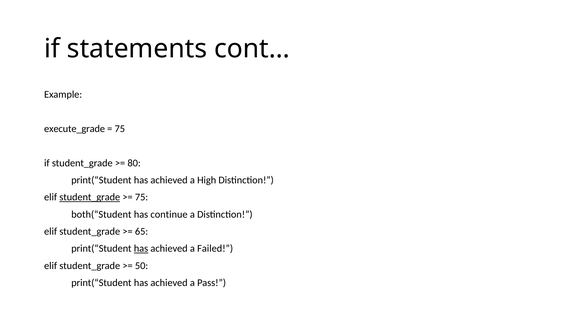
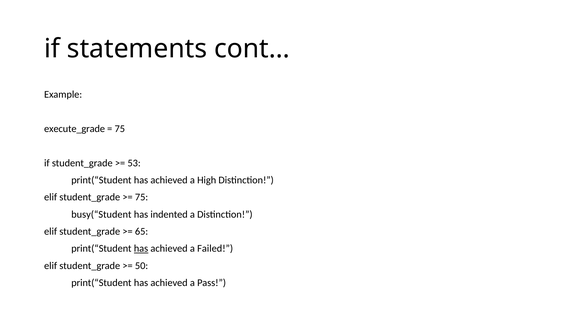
80: 80 -> 53
student_grade at (90, 197) underline: present -> none
both(“Student: both(“Student -> busy(“Student
continue: continue -> indented
